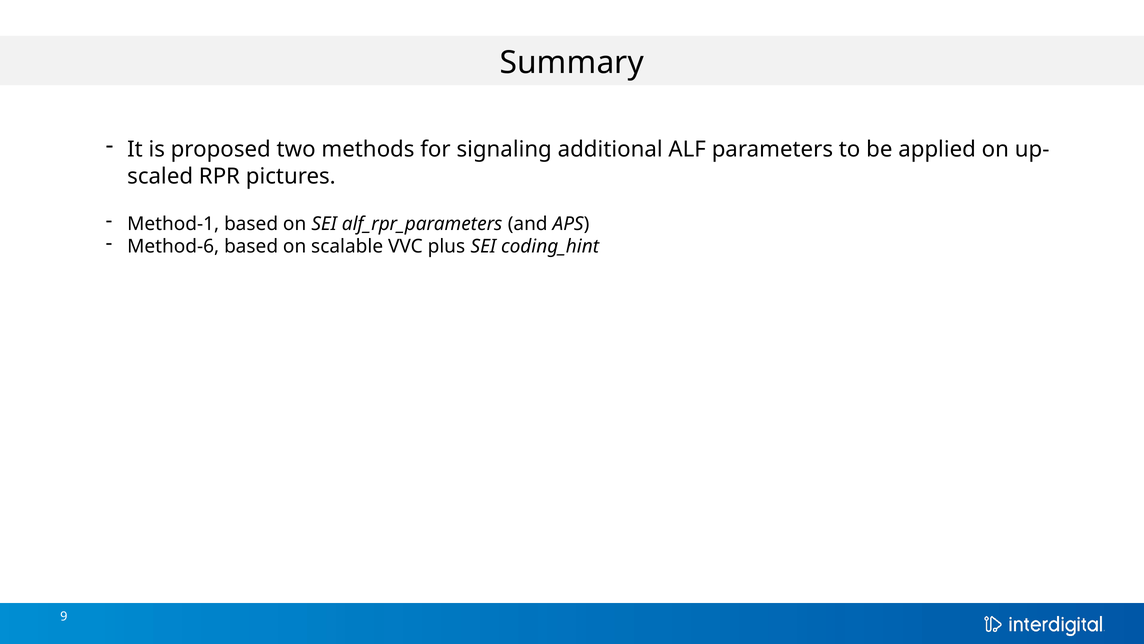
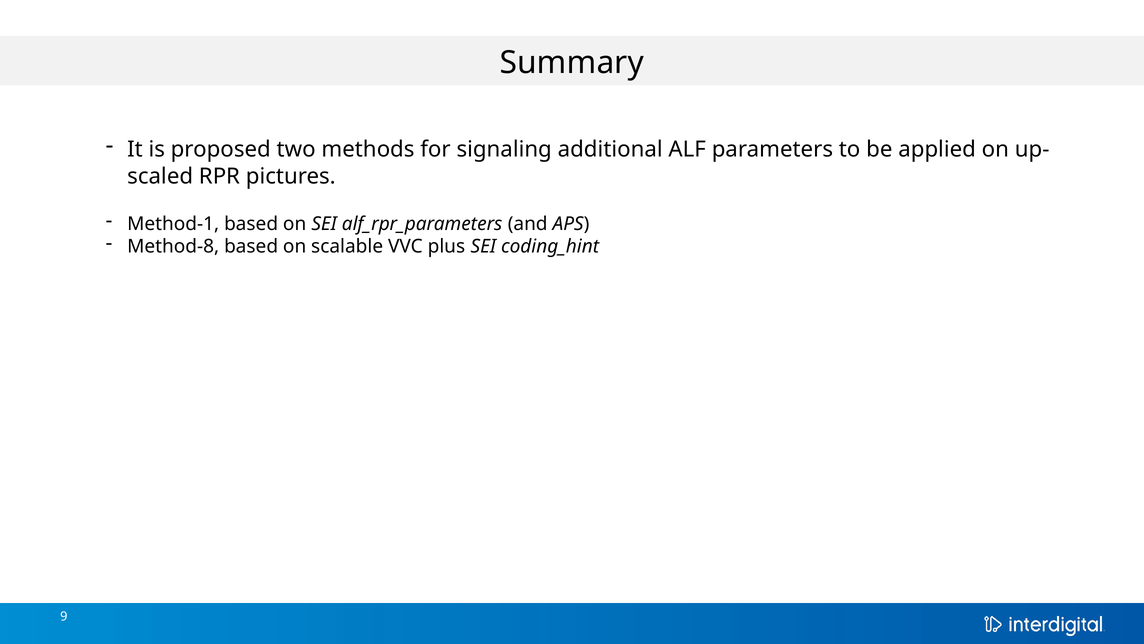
Method-6: Method-6 -> Method-8
